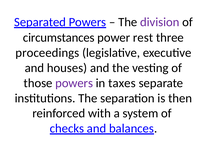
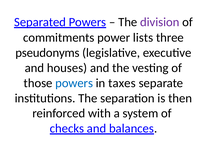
circumstances: circumstances -> commitments
rest: rest -> lists
proceedings: proceedings -> pseudonyms
powers at (74, 83) colour: purple -> blue
